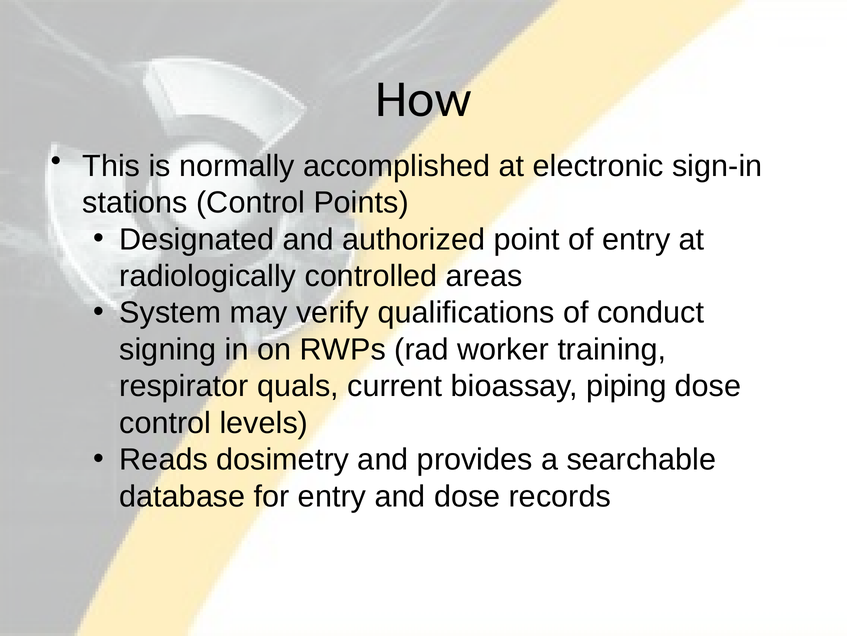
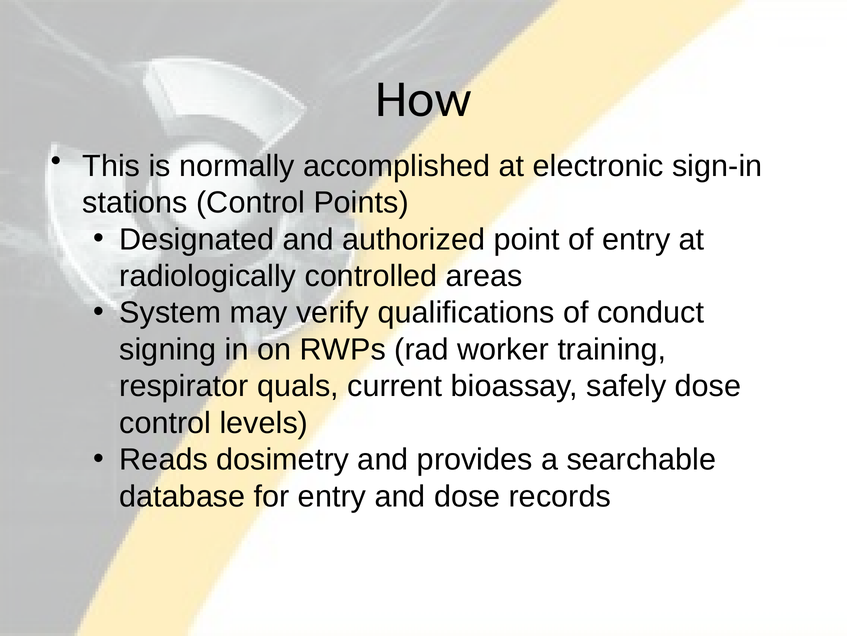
piping: piping -> safely
